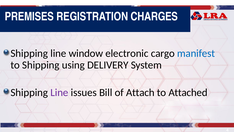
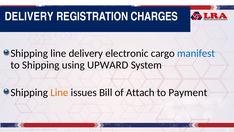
PREMISES at (29, 17): PREMISES -> DELIVERY
line window: window -> delivery
DELIVERY: DELIVERY -> UPWARD
Line at (59, 92) colour: purple -> orange
Attached: Attached -> Payment
